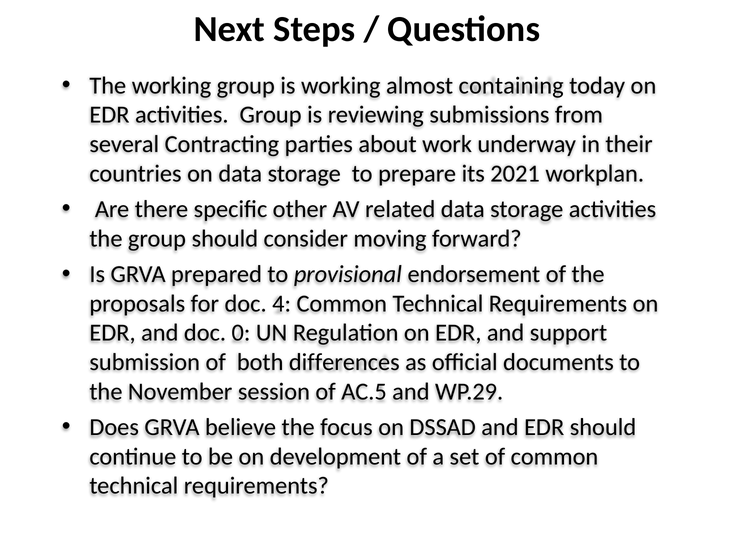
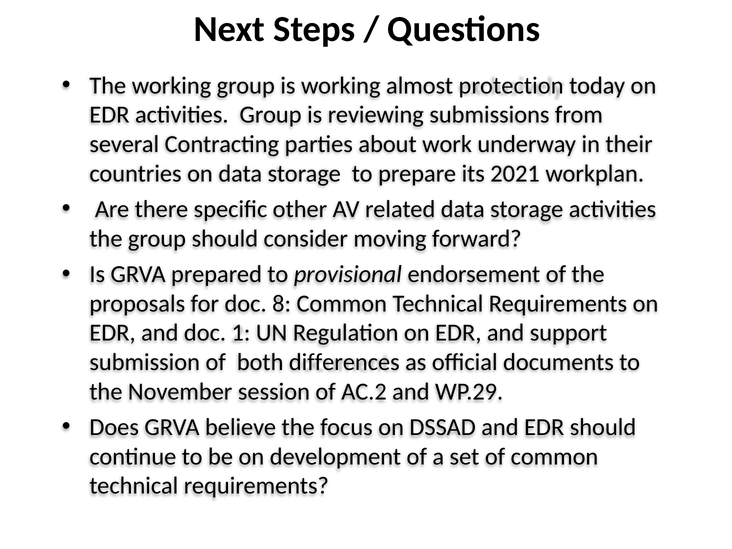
containing: containing -> protection
4: 4 -> 8
0: 0 -> 1
AC.5: AC.5 -> AC.2
